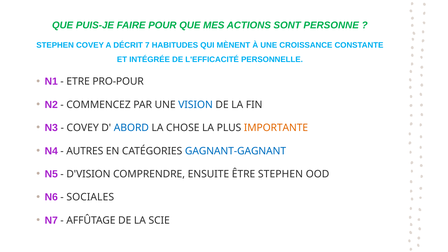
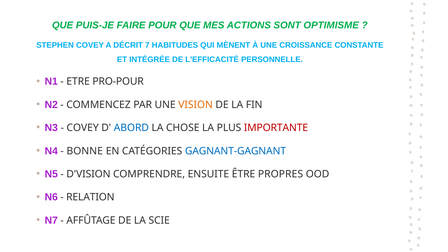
PERSONNE: PERSONNE -> OPTIMISME
VISION colour: blue -> orange
IMPORTANTE colour: orange -> red
AUTRES: AUTRES -> BONNE
ÊTRE STEPHEN: STEPHEN -> PROPRES
SOCIALES: SOCIALES -> RELATION
